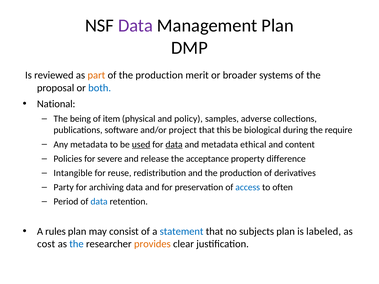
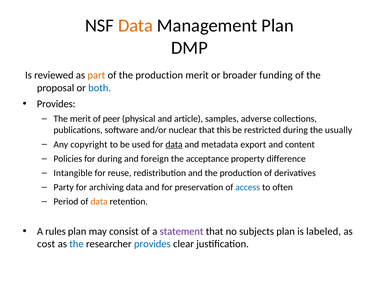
Data at (135, 26) colour: purple -> orange
systems: systems -> funding
National at (56, 104): National -> Provides
The being: being -> merit
item: item -> peer
policy: policy -> article
project: project -> nuclear
biological: biological -> restricted
require: require -> usually
Any metadata: metadata -> copyright
used underline: present -> none
ethical: ethical -> export
for severe: severe -> during
release: release -> foreign
data at (99, 202) colour: blue -> orange
statement colour: blue -> purple
provides at (152, 244) colour: orange -> blue
